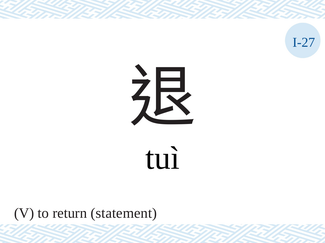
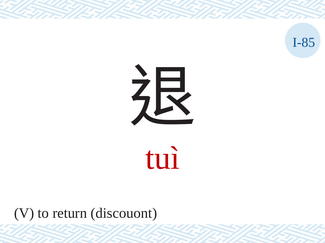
I-27: I-27 -> I-85
tuì colour: black -> red
statement: statement -> discouont
